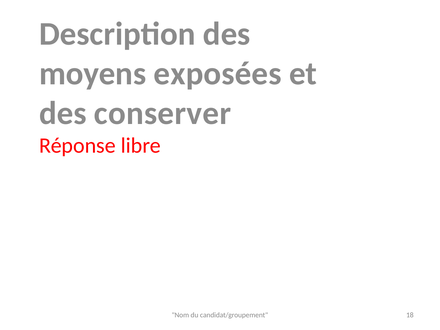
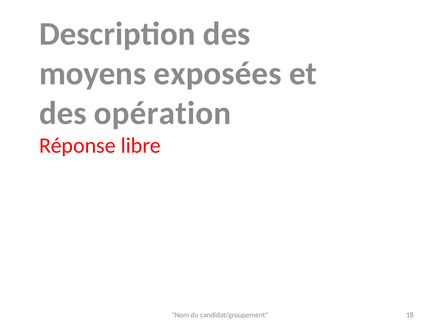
conserver: conserver -> opération
